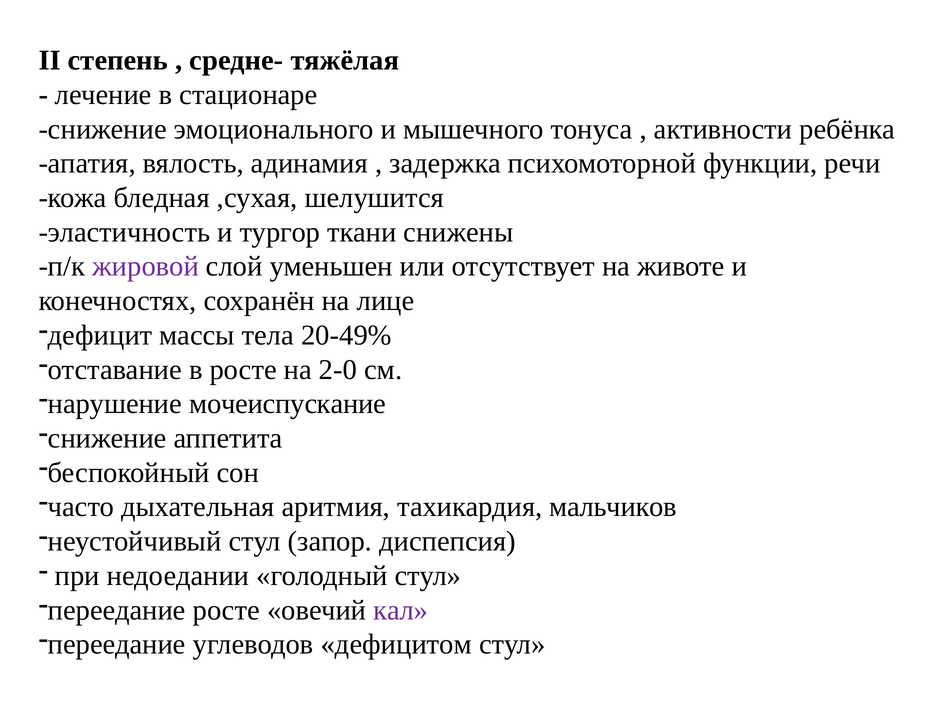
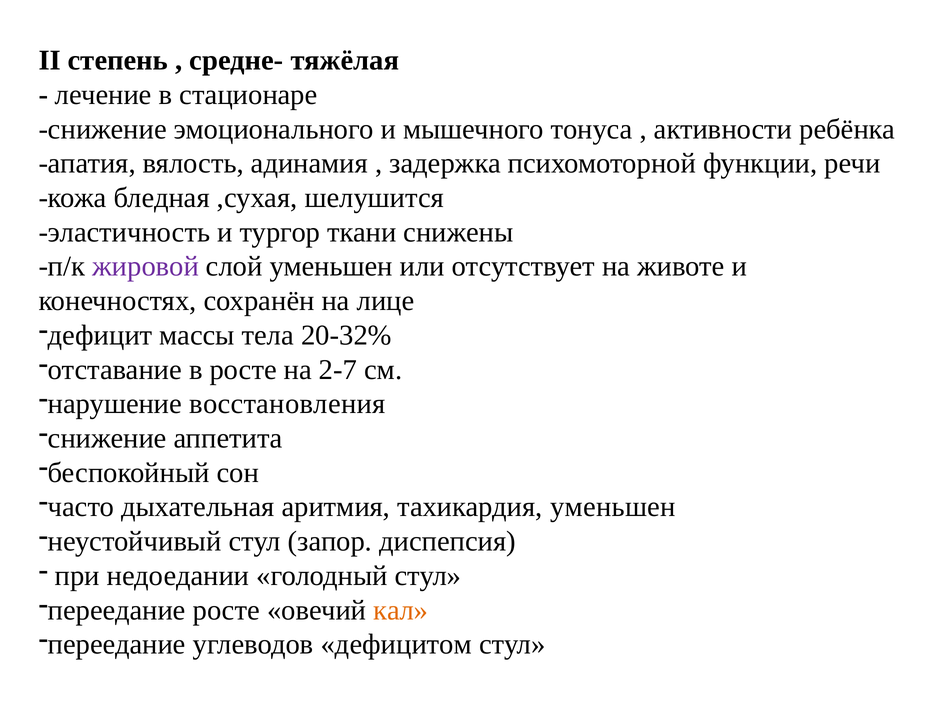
20-49%: 20-49% -> 20-32%
2-0: 2-0 -> 2-7
мочеиспускание: мочеиспускание -> восстановления
тахикардия мальчиков: мальчиков -> уменьшен
кал colour: purple -> orange
